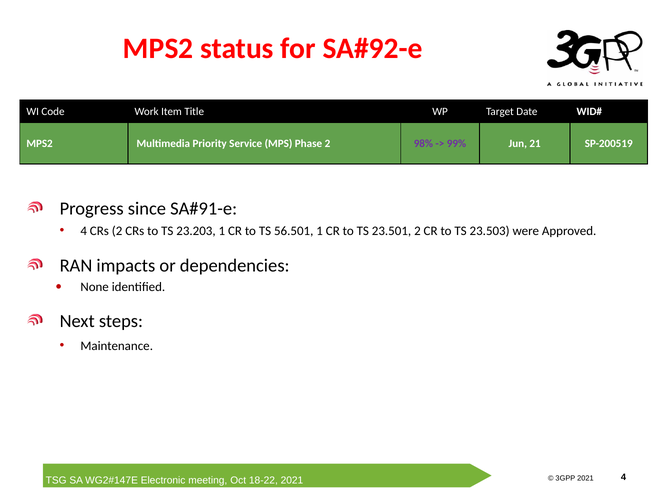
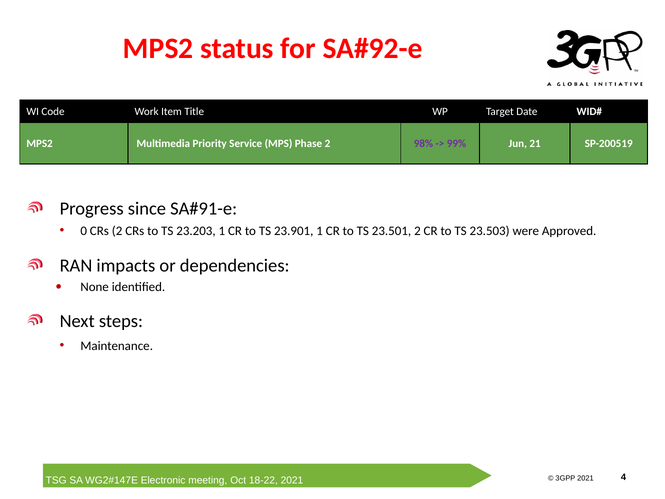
4 at (84, 231): 4 -> 0
56.501: 56.501 -> 23.901
